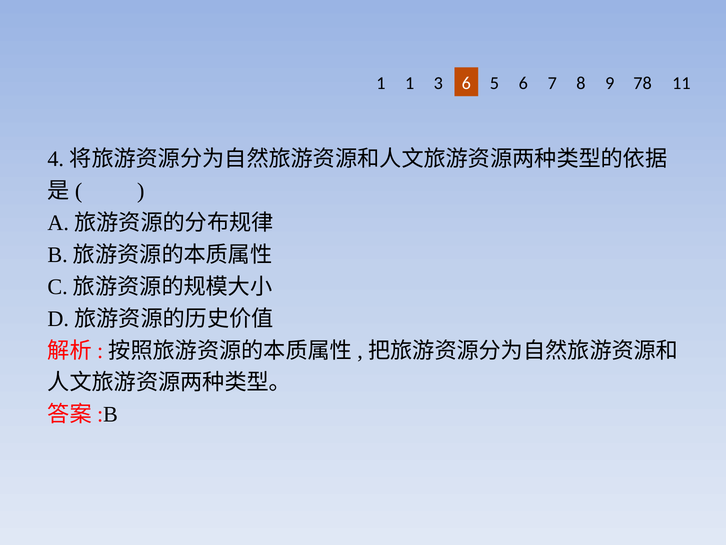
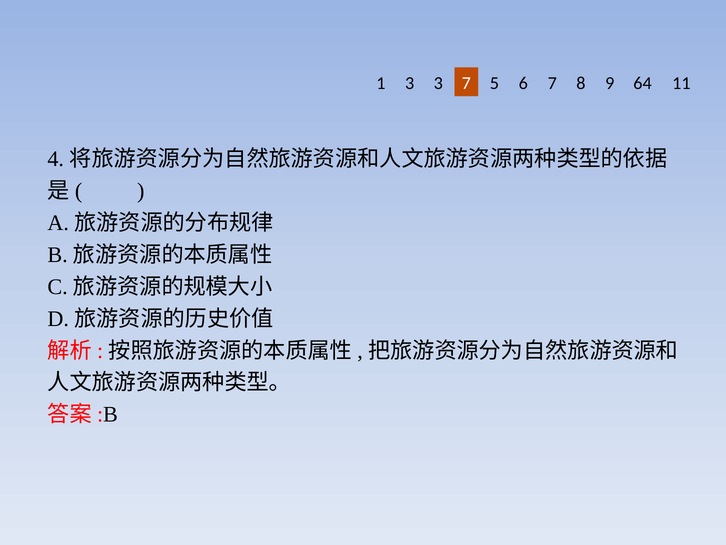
1 1: 1 -> 3
3 6: 6 -> 7
78: 78 -> 64
